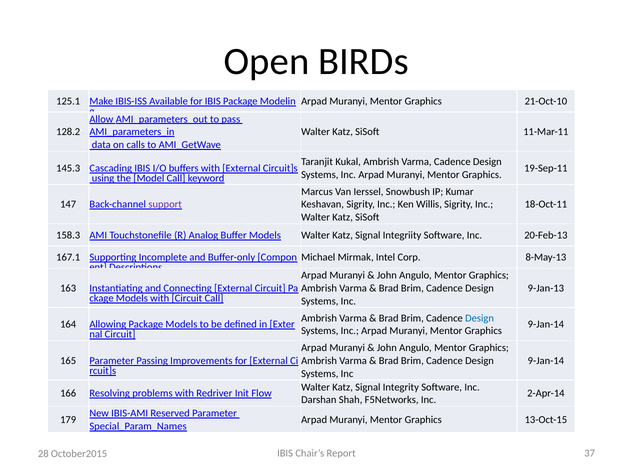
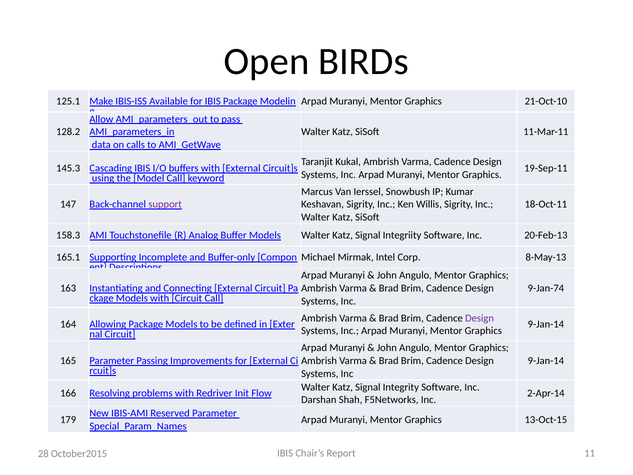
167.1: 167.1 -> 165.1
9-Jan-13: 9-Jan-13 -> 9-Jan-74
Design at (480, 318) colour: blue -> purple
37: 37 -> 11
